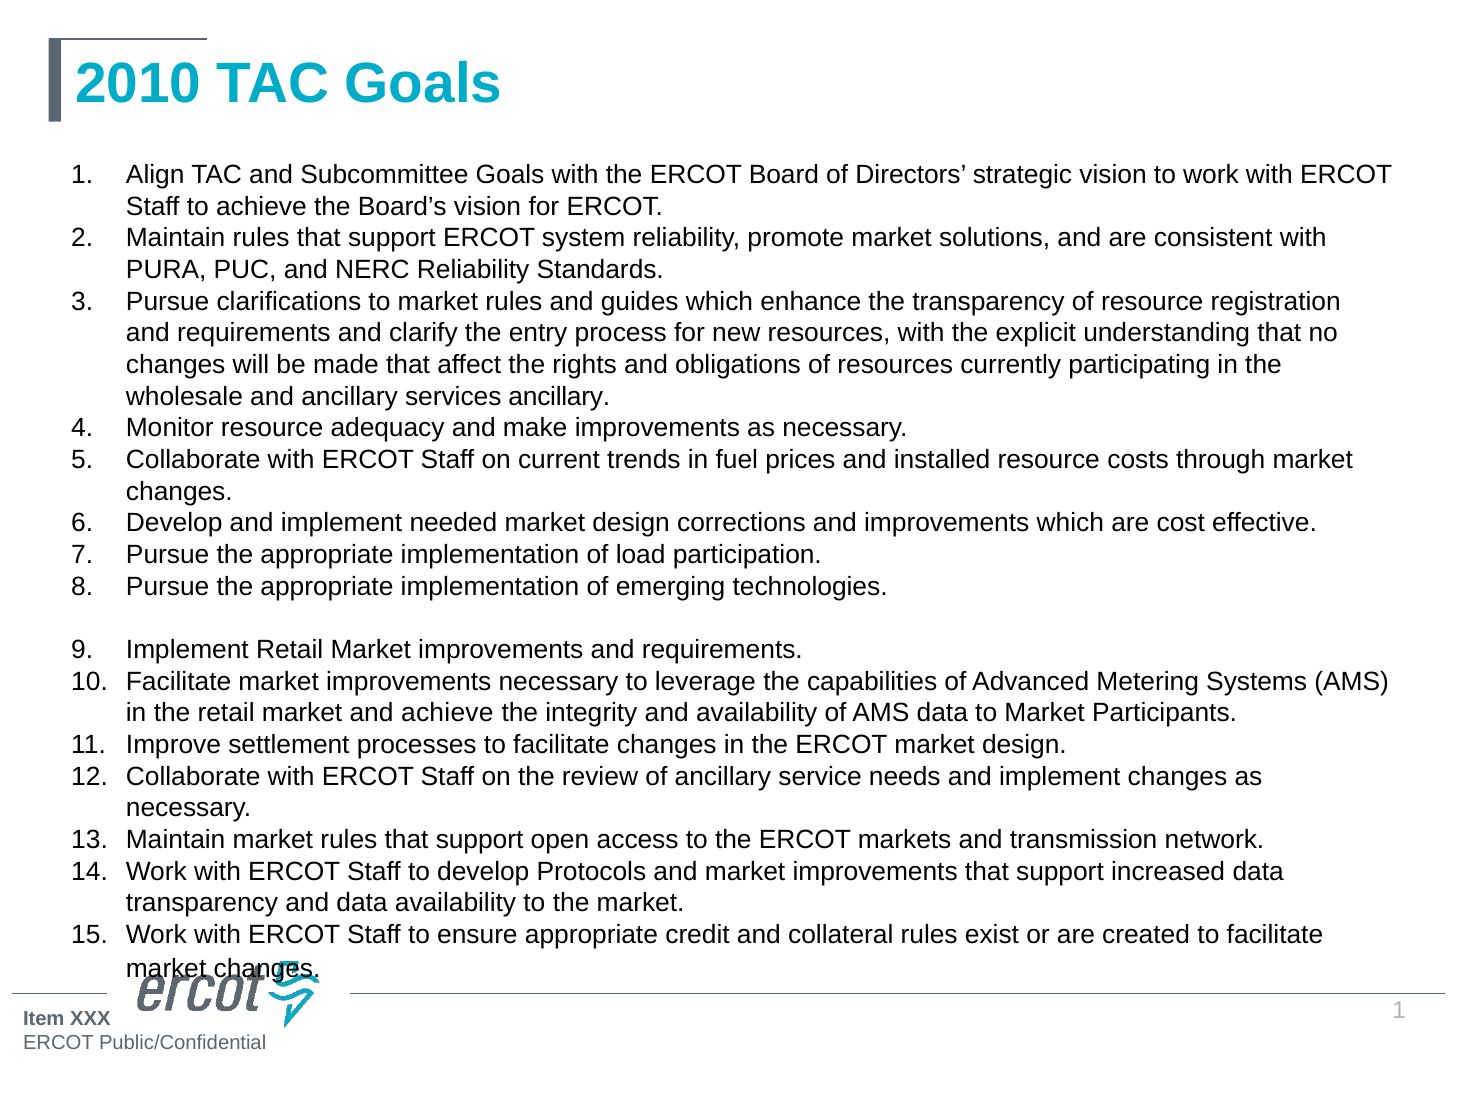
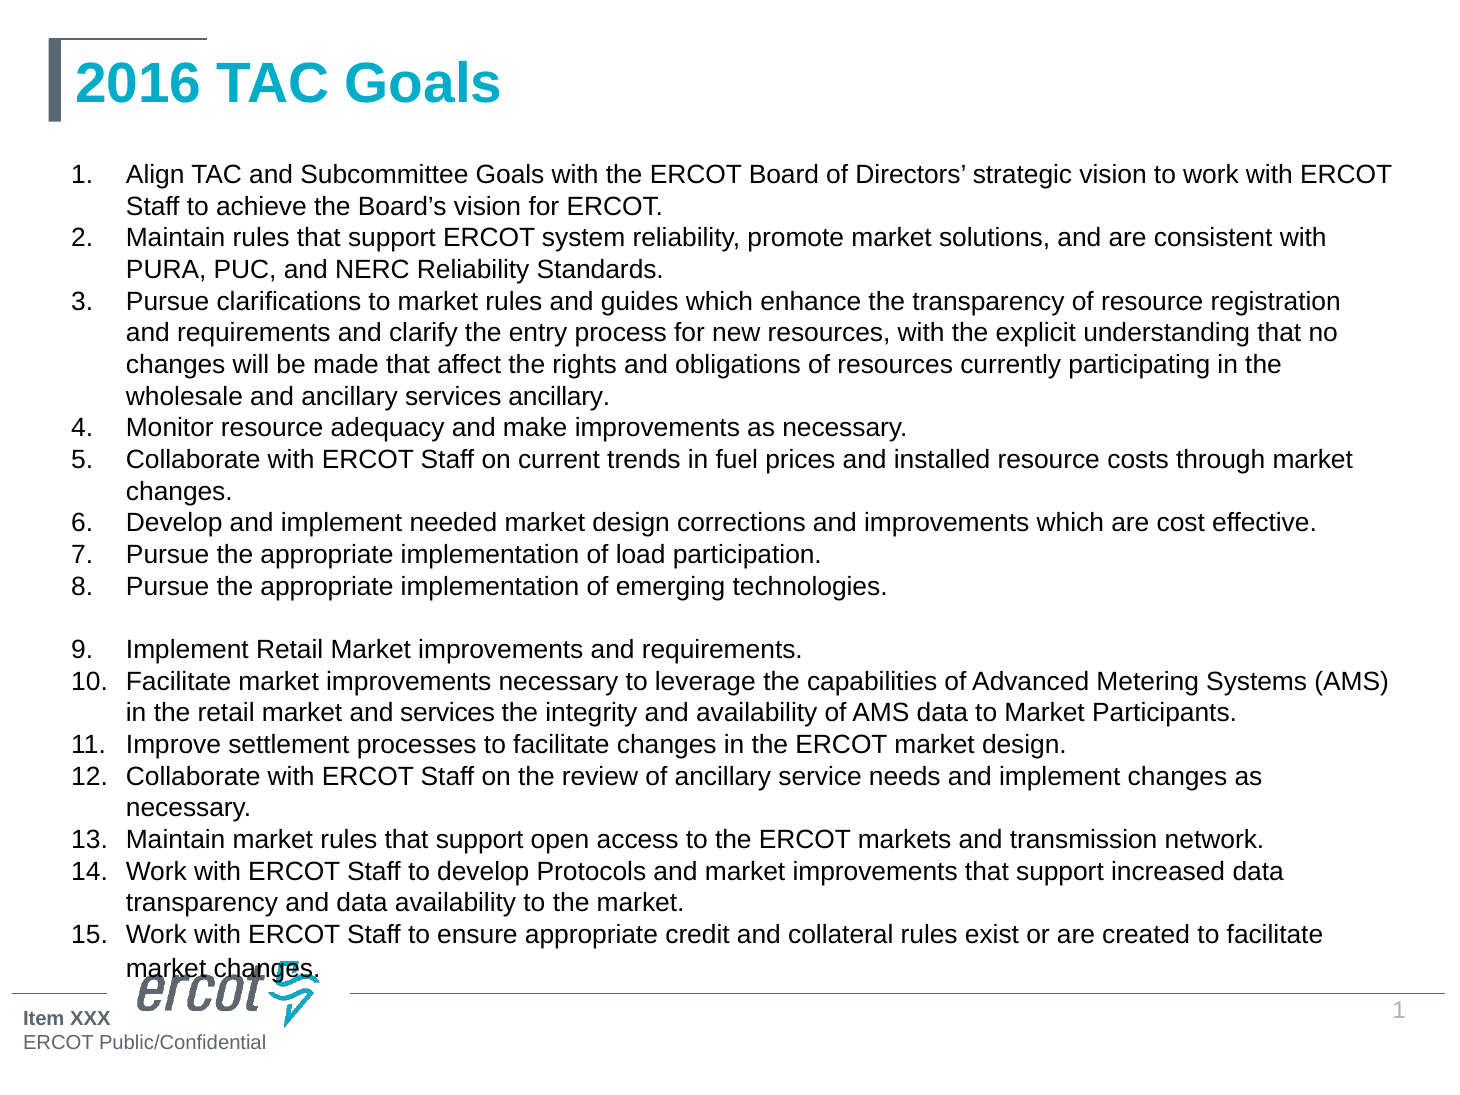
2010: 2010 -> 2016
and achieve: achieve -> services
